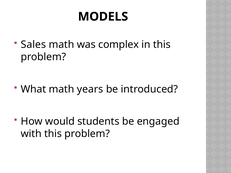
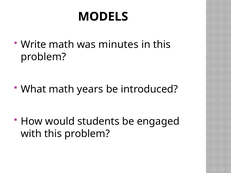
Sales: Sales -> Write
complex: complex -> minutes
